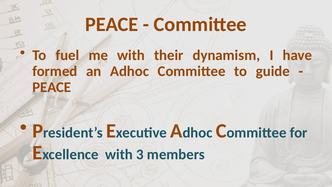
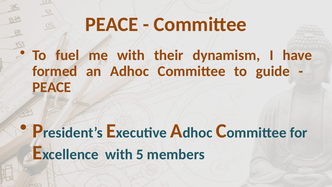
3: 3 -> 5
